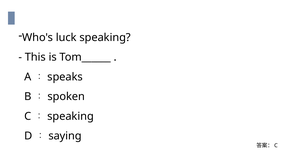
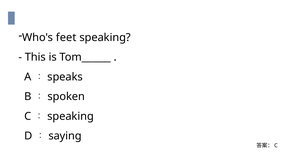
luck: luck -> feet
